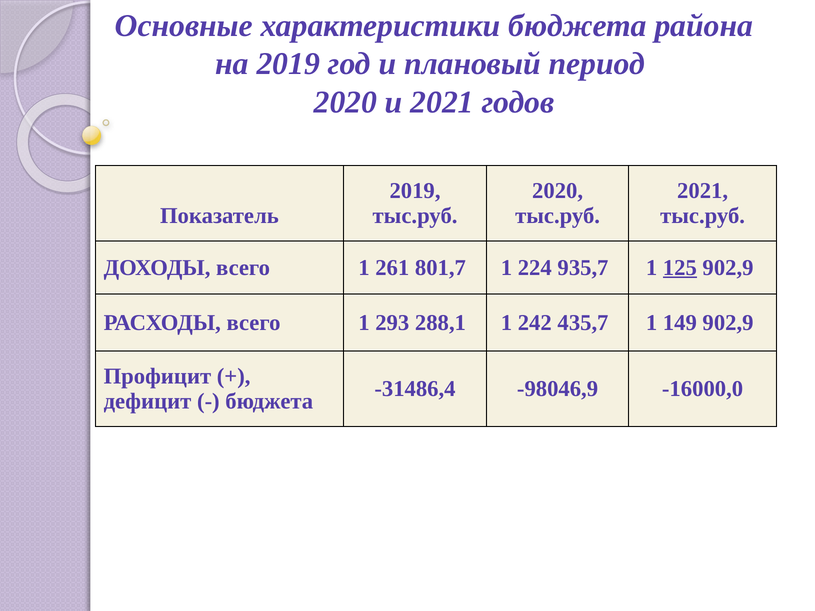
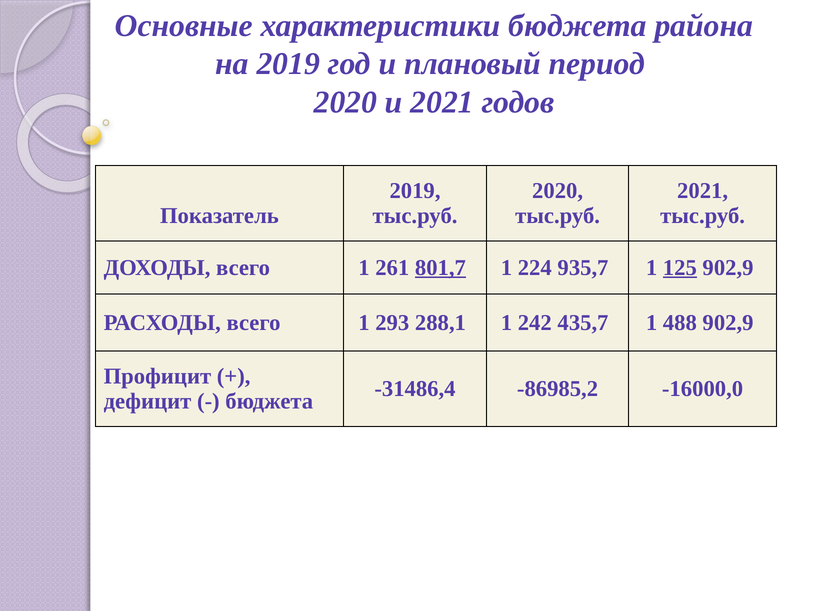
801,7 underline: none -> present
149: 149 -> 488
-98046,9: -98046,9 -> -86985,2
